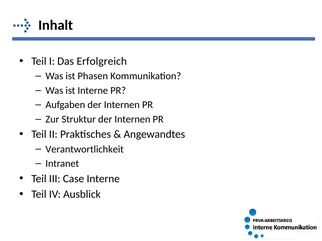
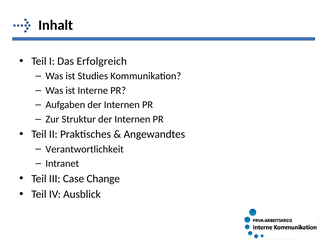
Phasen: Phasen -> Studies
Case Interne: Interne -> Change
